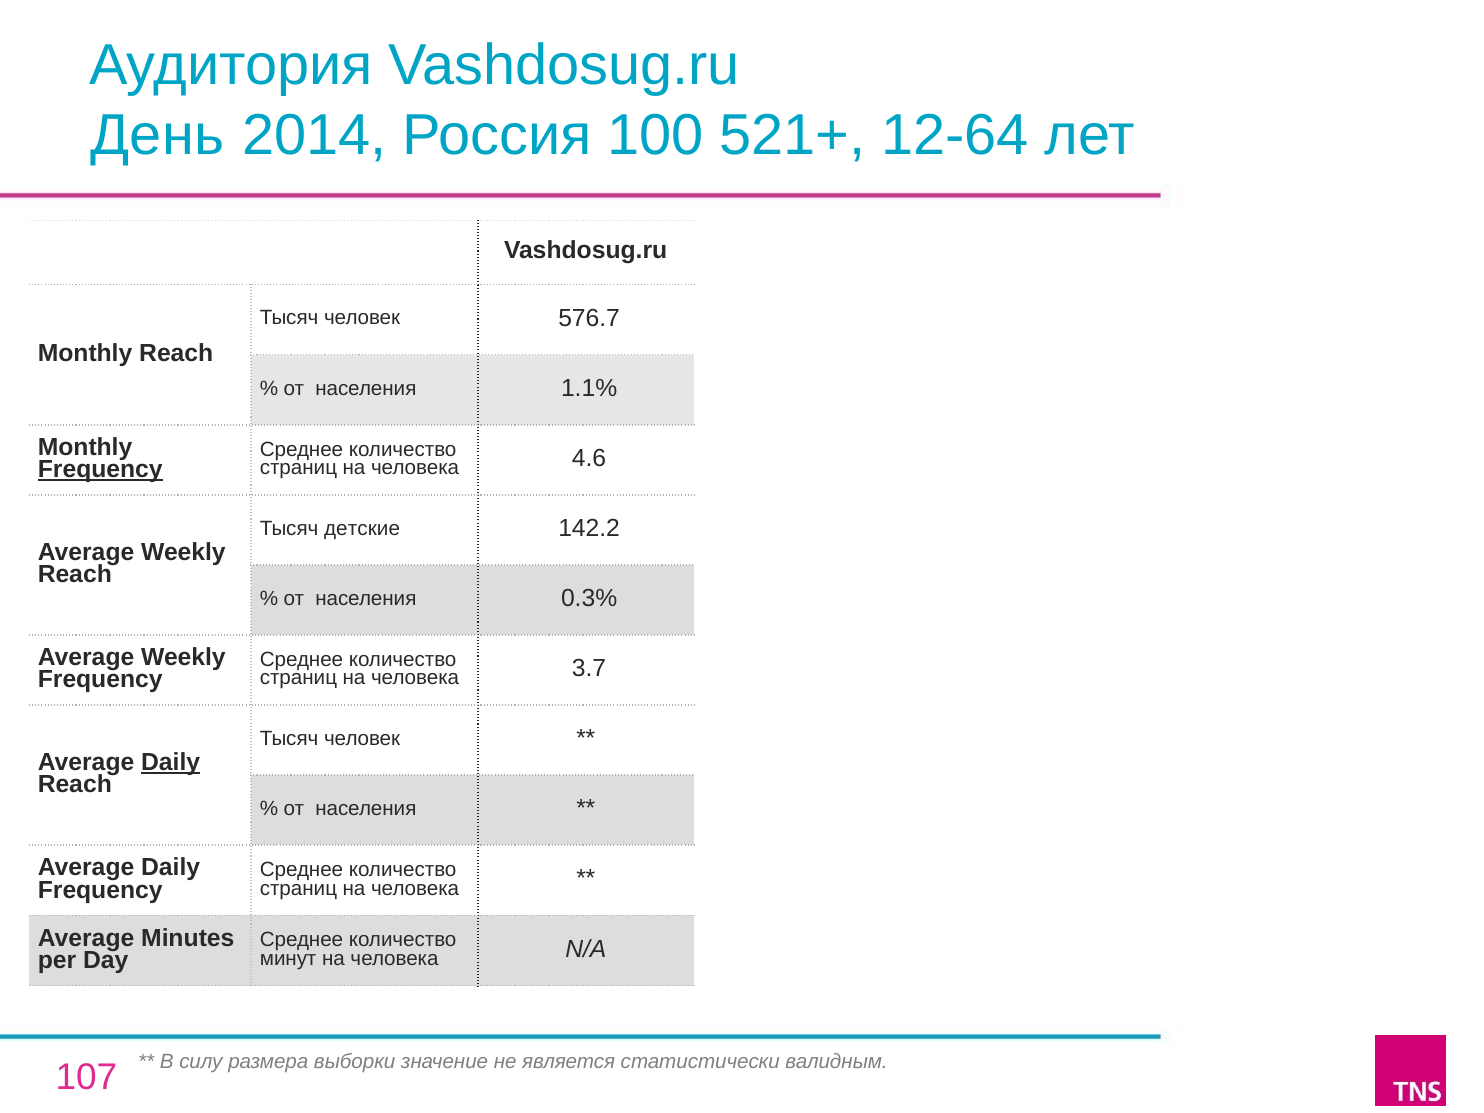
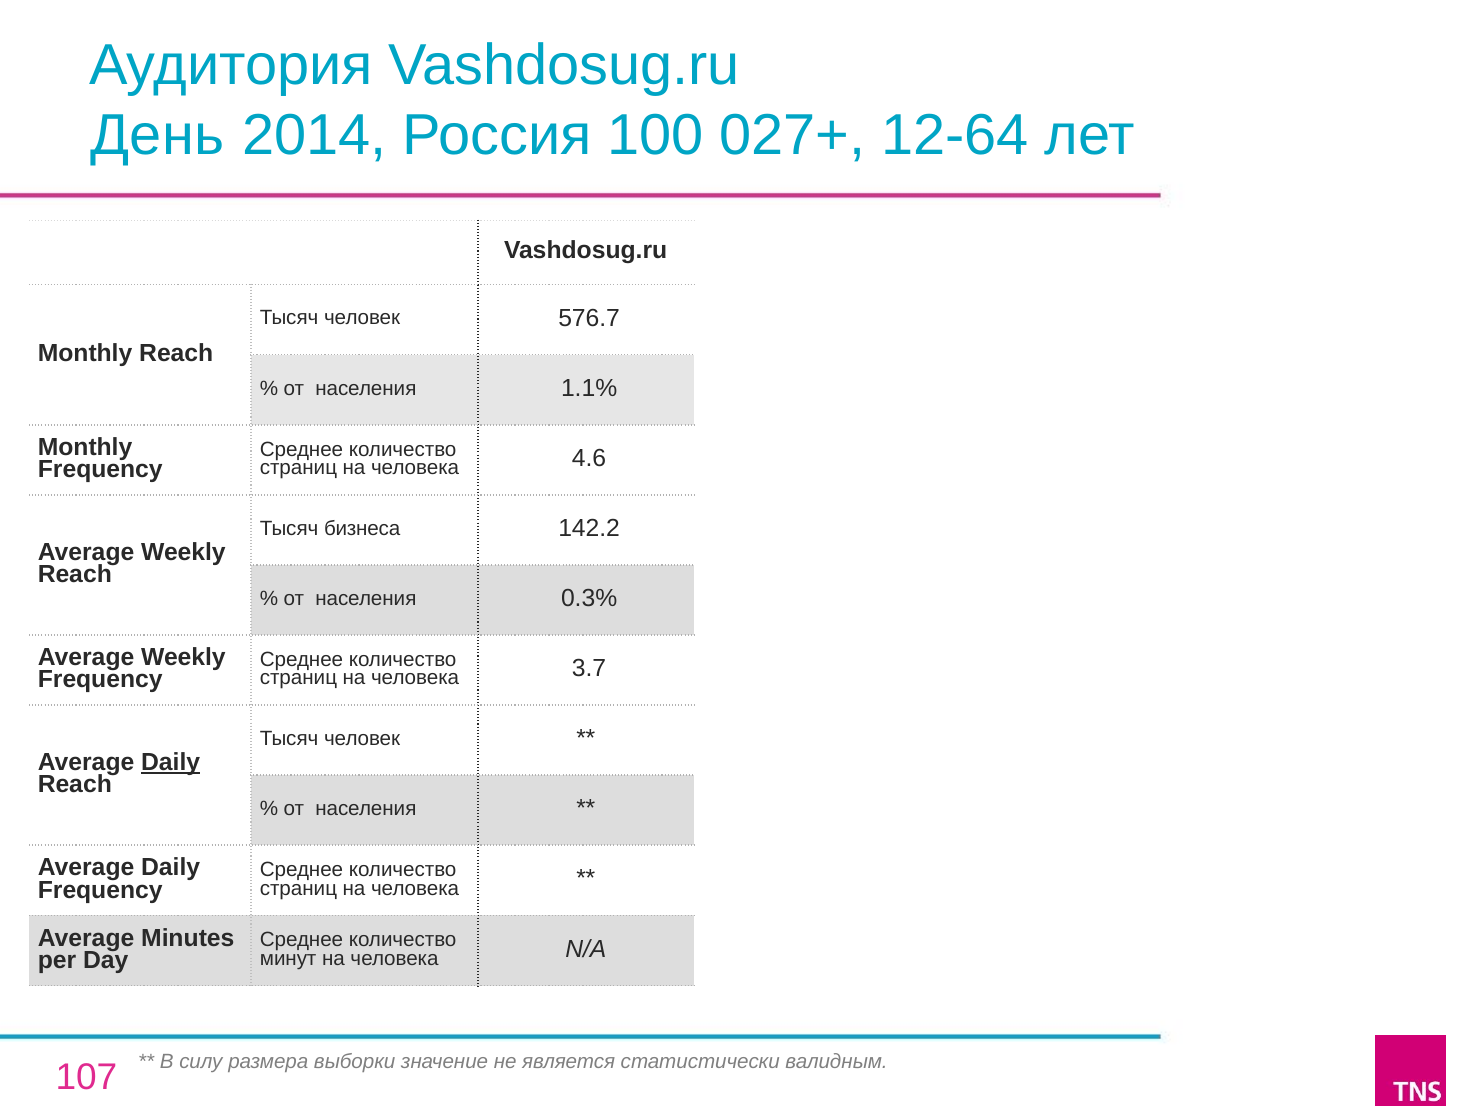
521+: 521+ -> 027+
Frequency at (100, 469) underline: present -> none
детские: детские -> бизнеса
